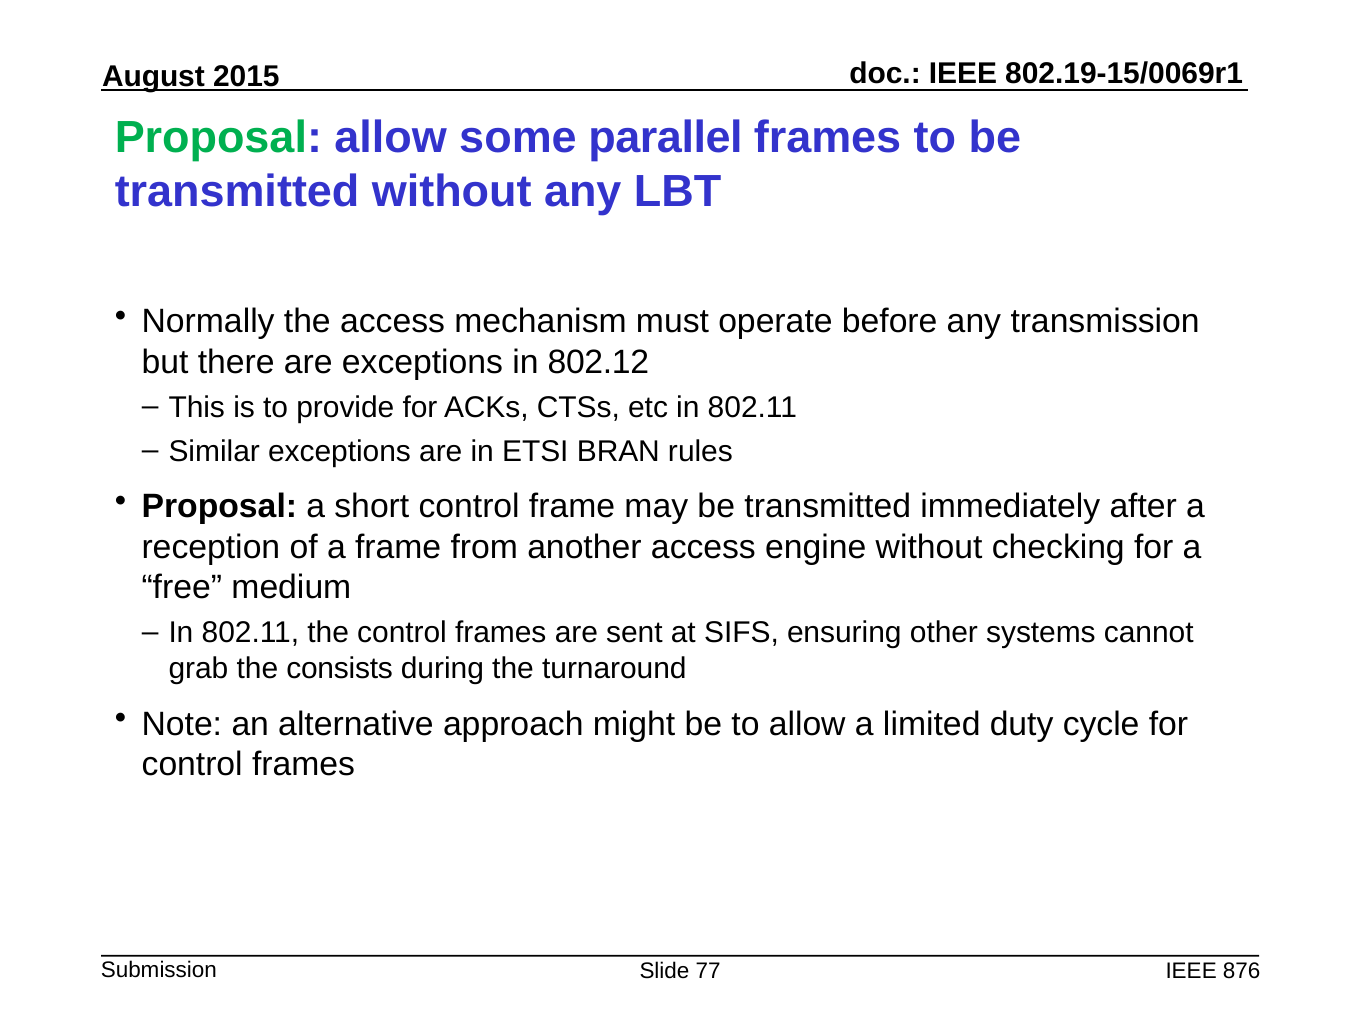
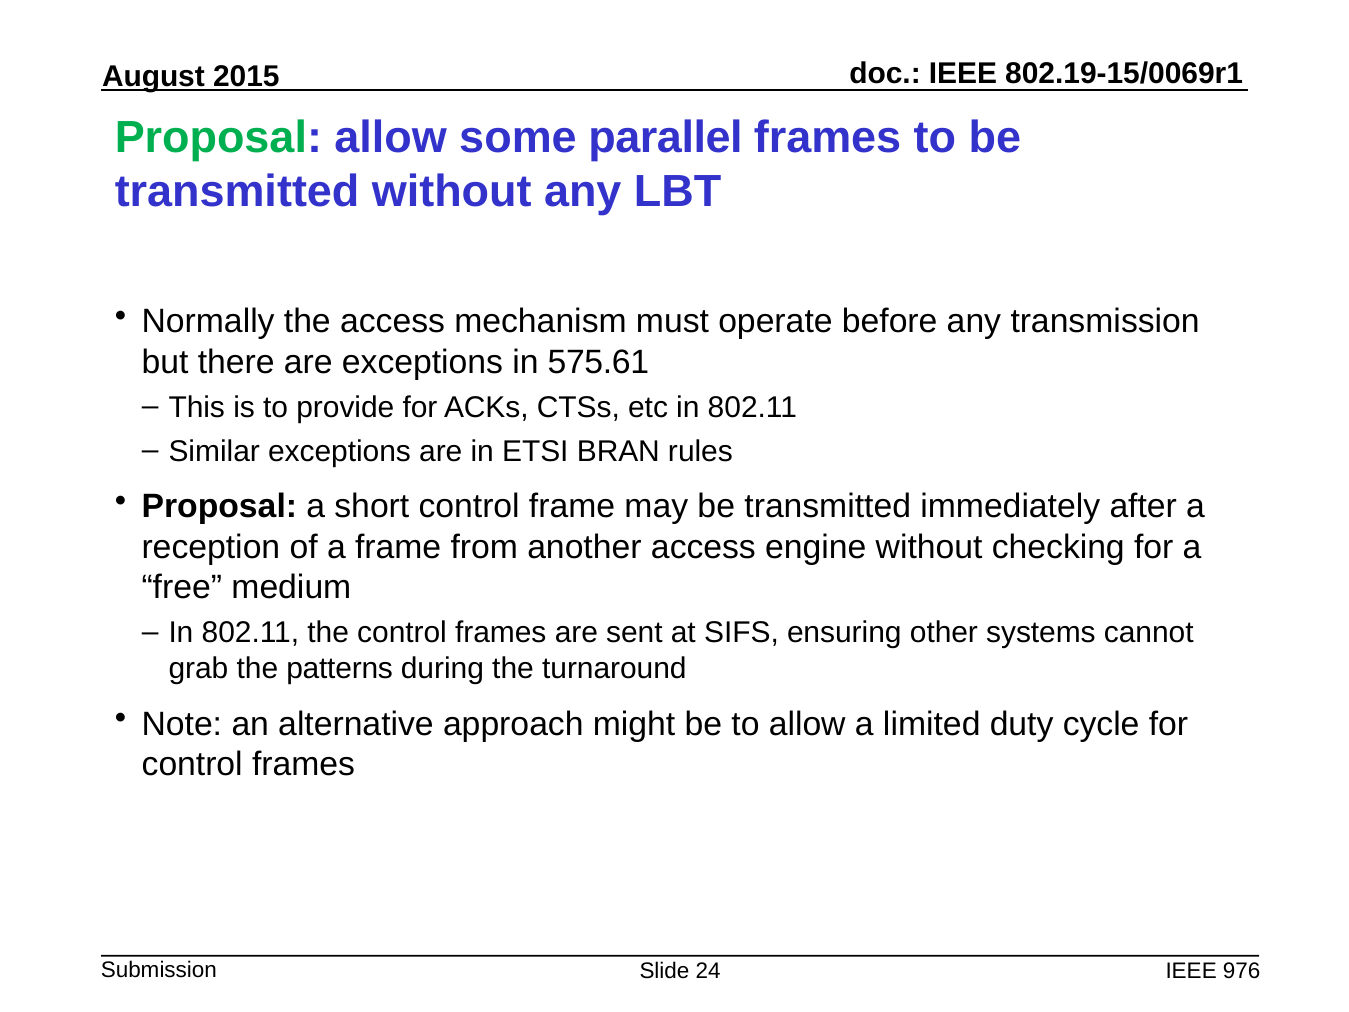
802.12: 802.12 -> 575.61
consists: consists -> patterns
77: 77 -> 24
876: 876 -> 976
